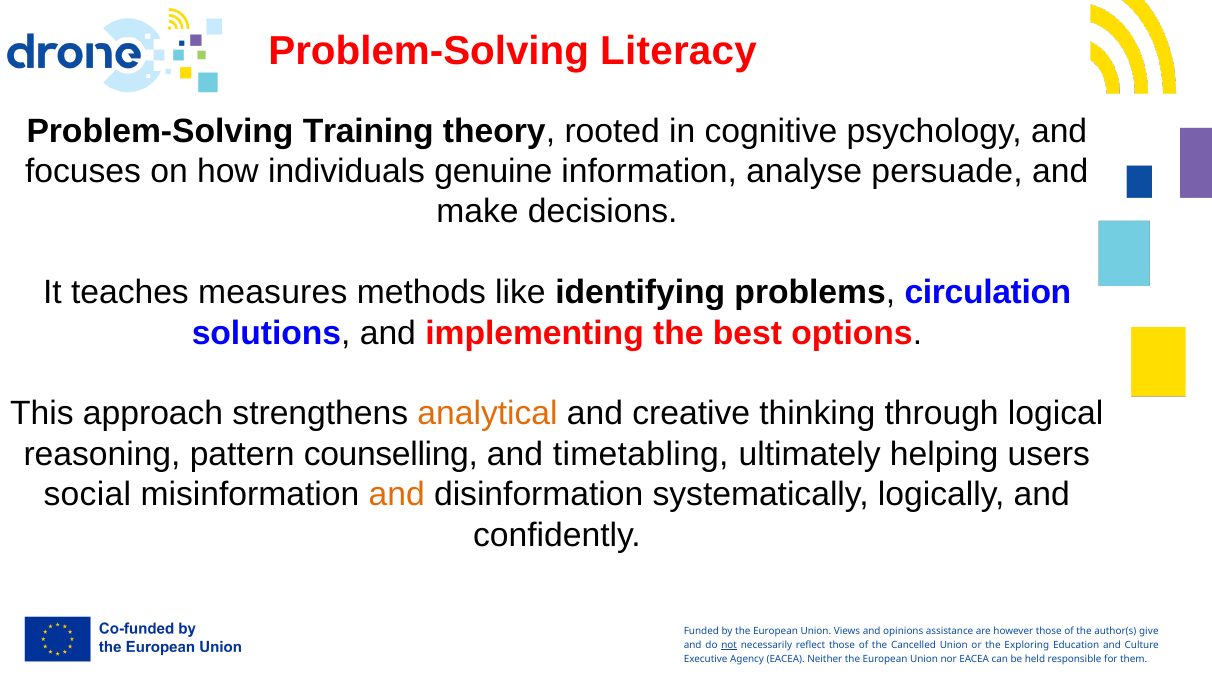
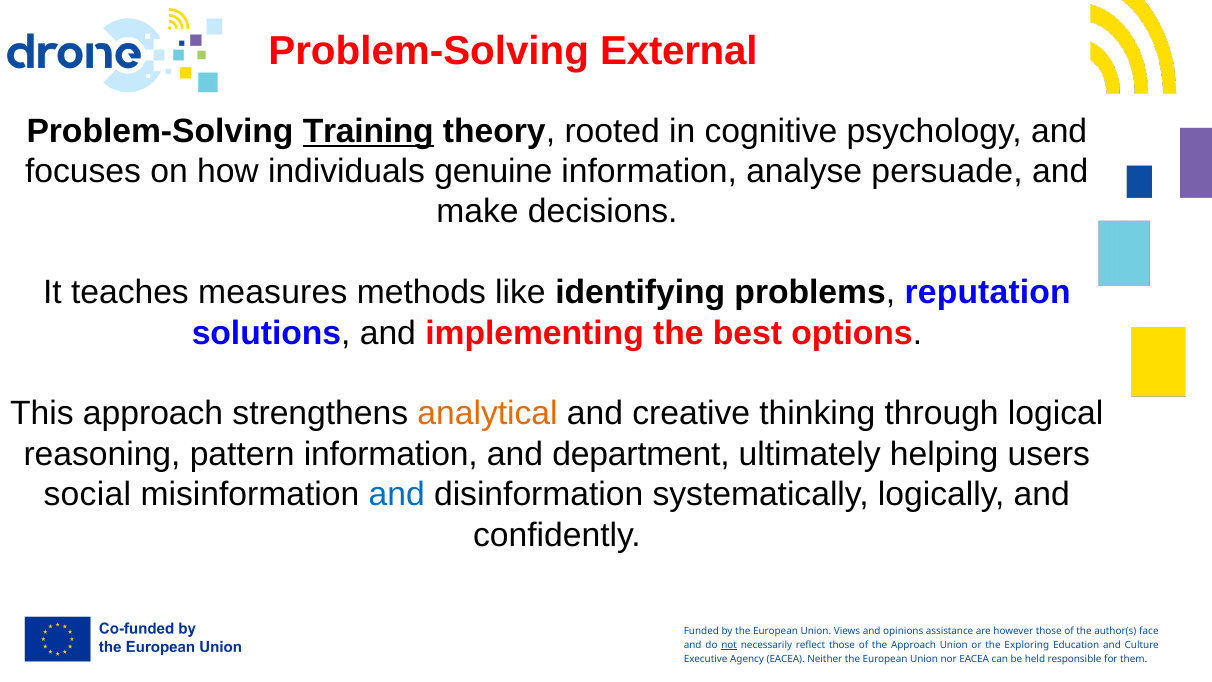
Literacy: Literacy -> External
Training underline: none -> present
circulation: circulation -> reputation
pattern counselling: counselling -> information
timetabling: timetabling -> department
and at (397, 495) colour: orange -> blue
give: give -> face
the Cancelled: Cancelled -> Approach
